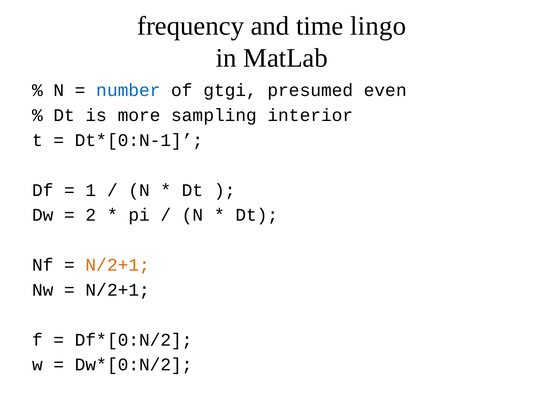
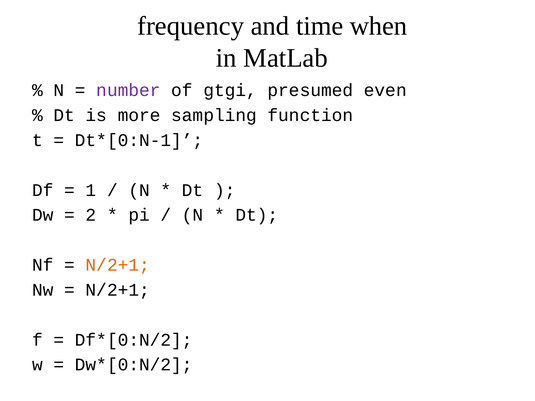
lingo: lingo -> when
number colour: blue -> purple
interior: interior -> function
